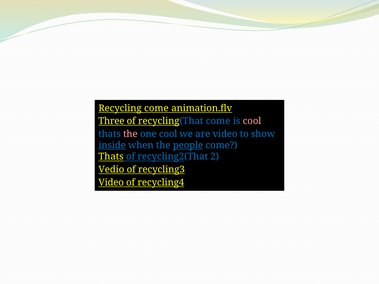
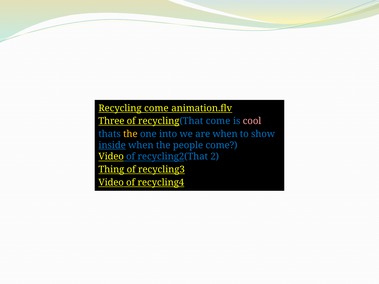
the at (130, 134) colour: pink -> yellow
one cool: cool -> into
are video: video -> when
people underline: present -> none
Thats at (111, 157): Thats -> Video
Vedio: Vedio -> Thing
